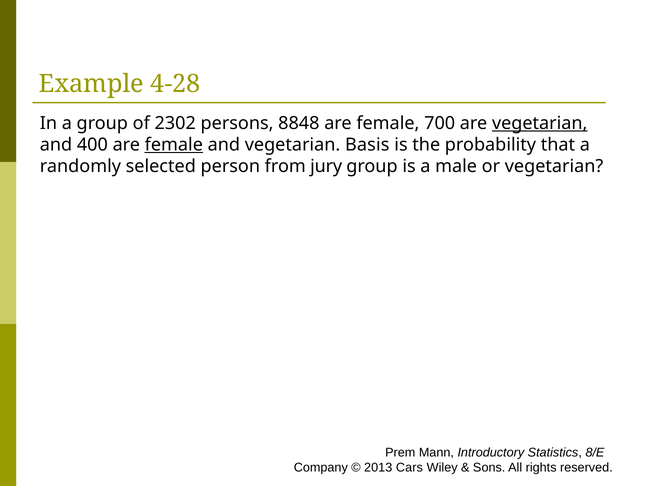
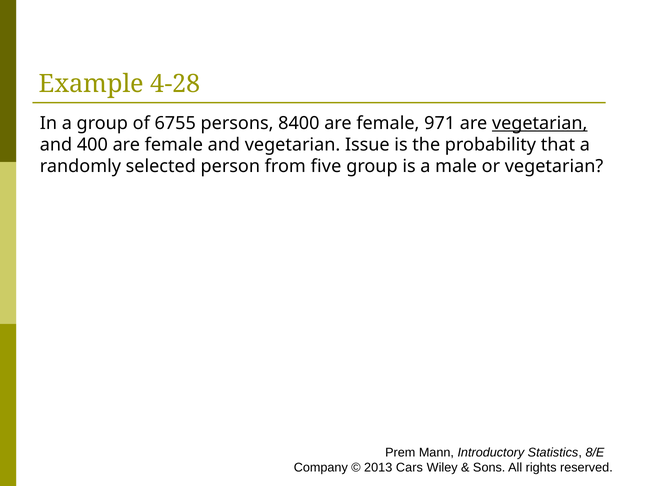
2302: 2302 -> 6755
8848: 8848 -> 8400
700: 700 -> 971
female at (174, 145) underline: present -> none
Basis: Basis -> Issue
jury: jury -> five
